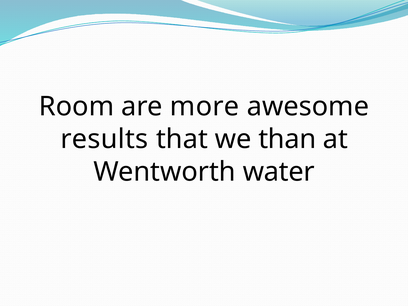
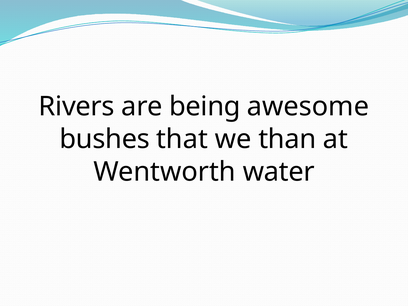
Room: Room -> Rivers
more: more -> being
results: results -> bushes
